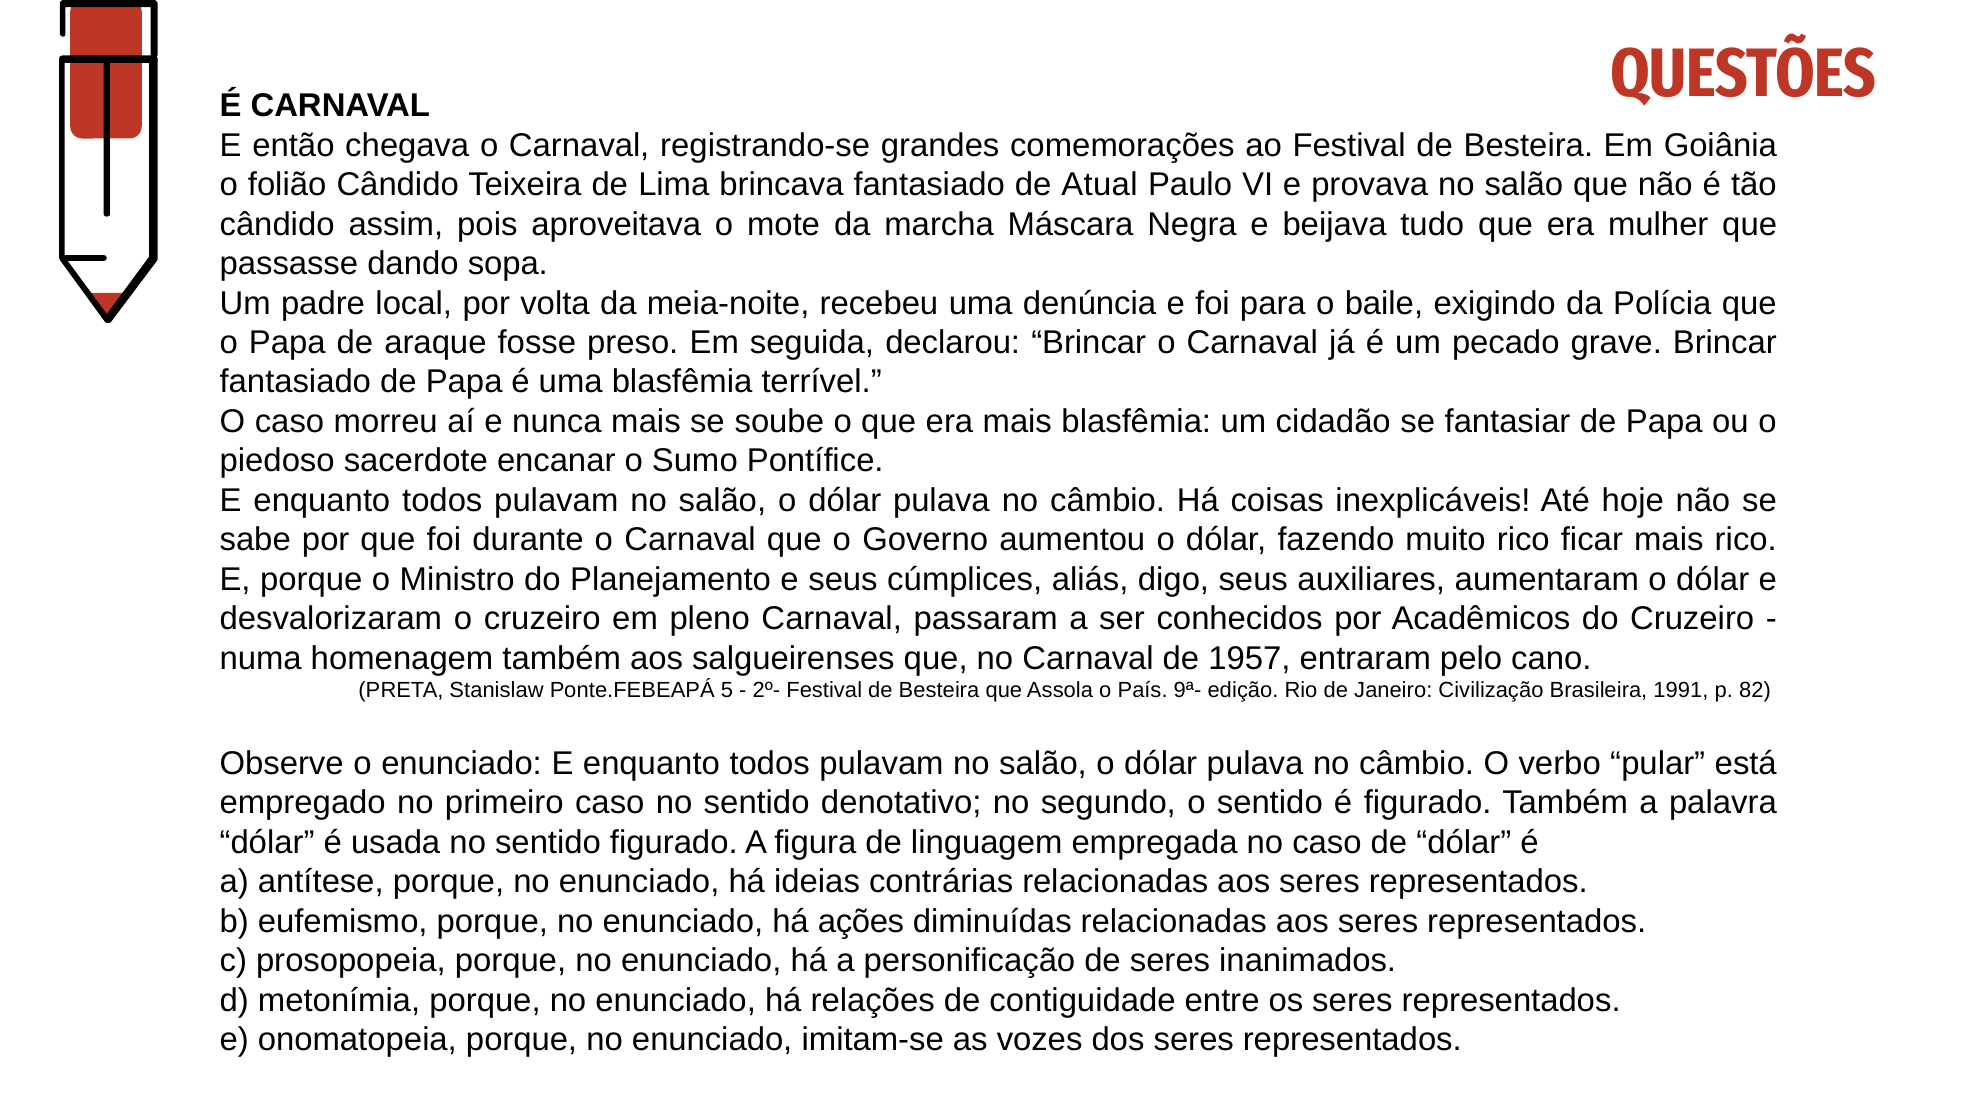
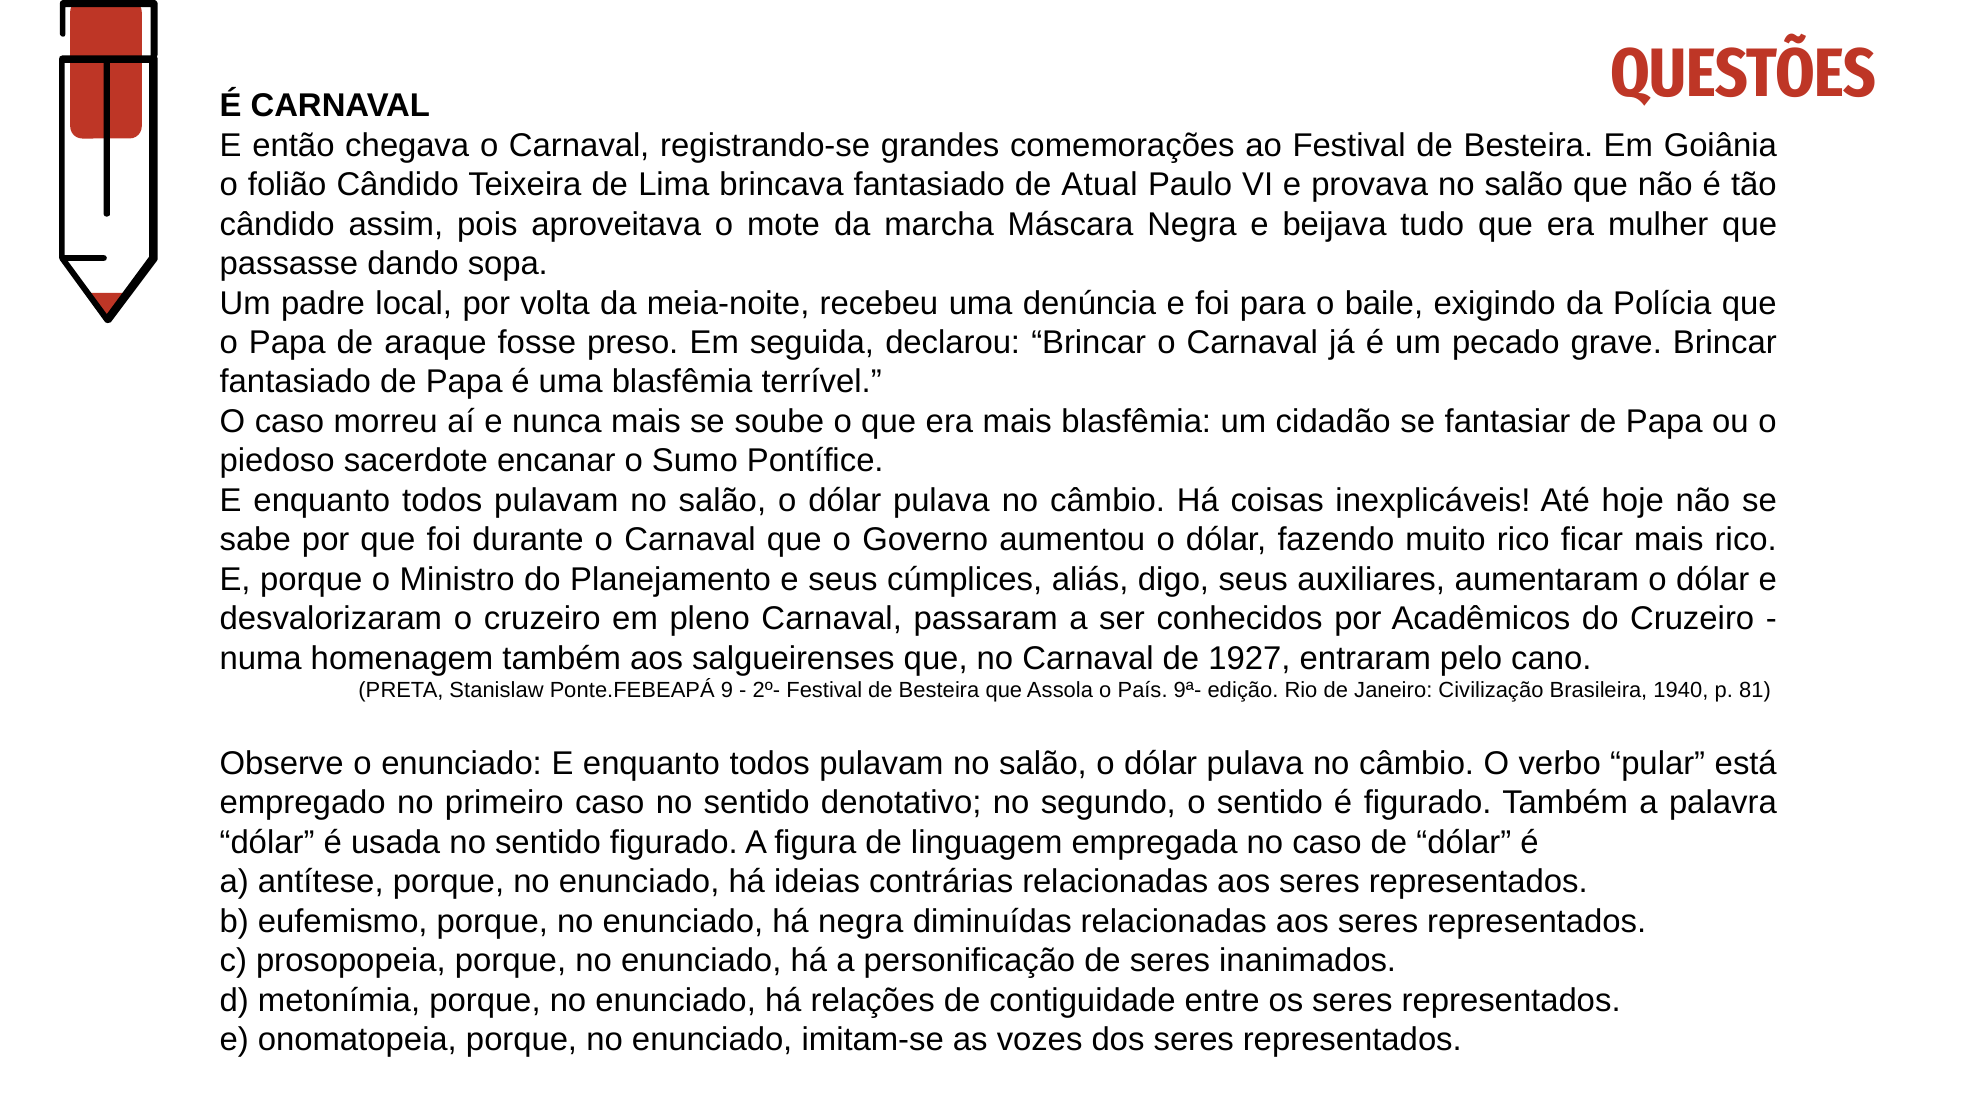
1957: 1957 -> 1927
5: 5 -> 9
1991: 1991 -> 1940
82: 82 -> 81
há ações: ações -> negra
